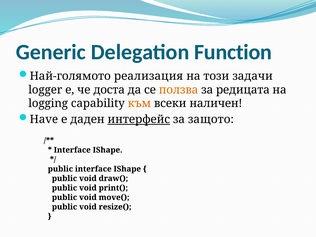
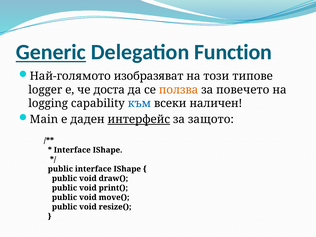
Generic underline: none -> present
реализация: реализация -> изобразяват
задачи: задачи -> типове
редицата: редицата -> повечето
към colour: orange -> blue
Have: Have -> Main
